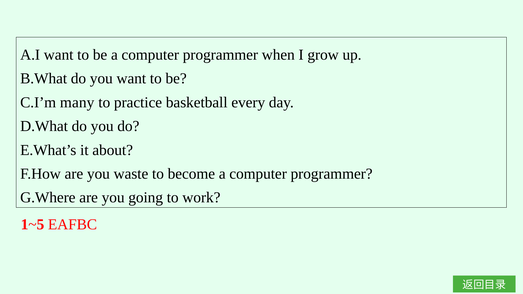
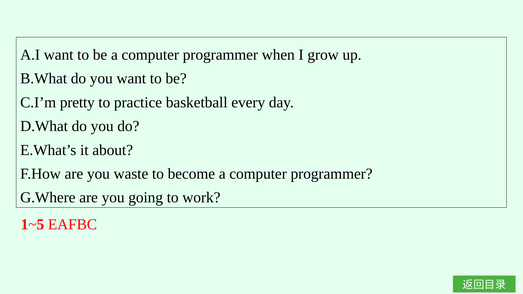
many: many -> pretty
